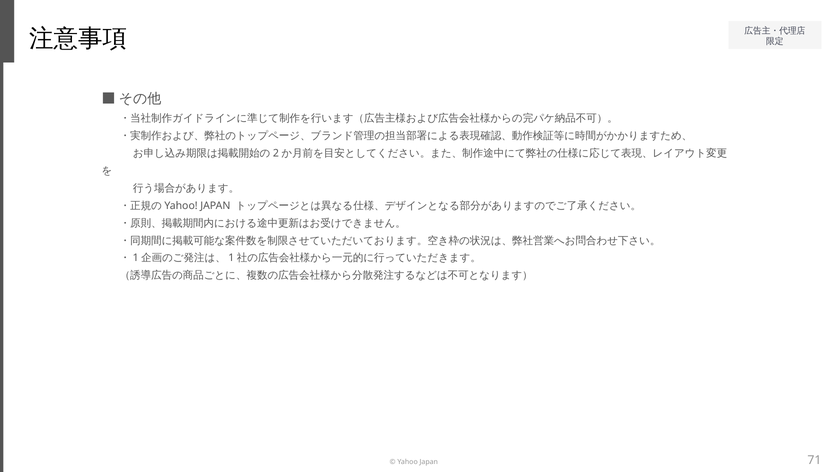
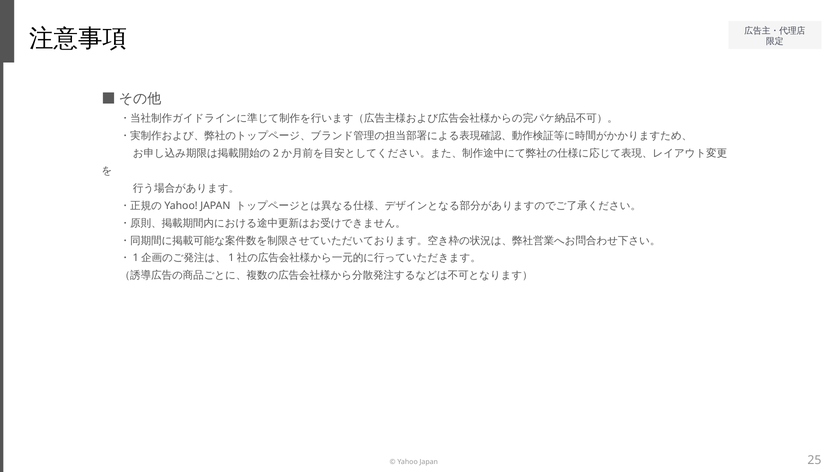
71: 71 -> 25
